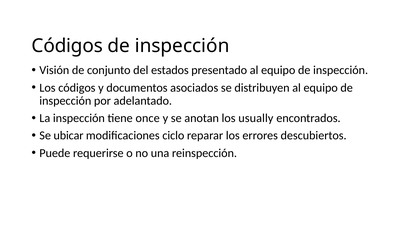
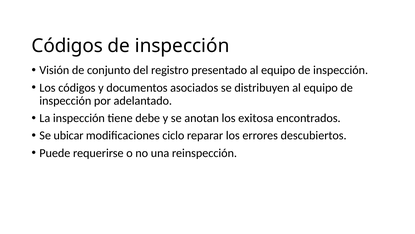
estados: estados -> registro
once: once -> debe
usually: usually -> exitosa
